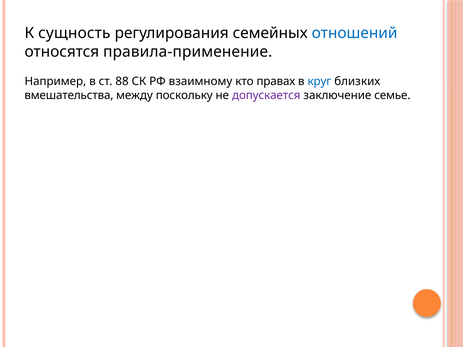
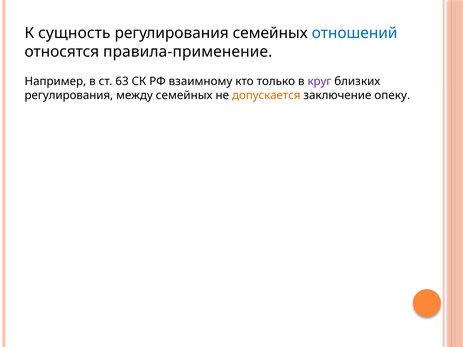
88: 88 -> 63
правах: правах -> только
круг colour: blue -> purple
вмешательства at (69, 95): вмешательства -> регулирования
между поскольку: поскольку -> семейных
допускается colour: purple -> orange
семье: семье -> опеку
